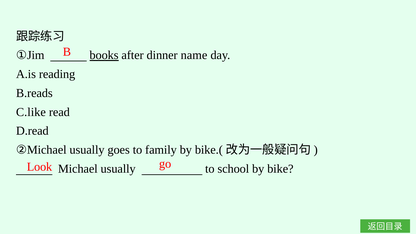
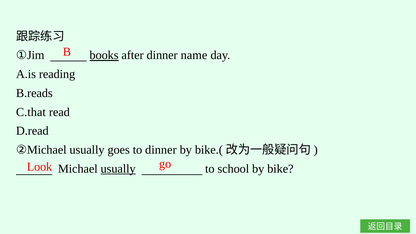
C.like: C.like -> C.that
to family: family -> dinner
usually at (118, 169) underline: none -> present
